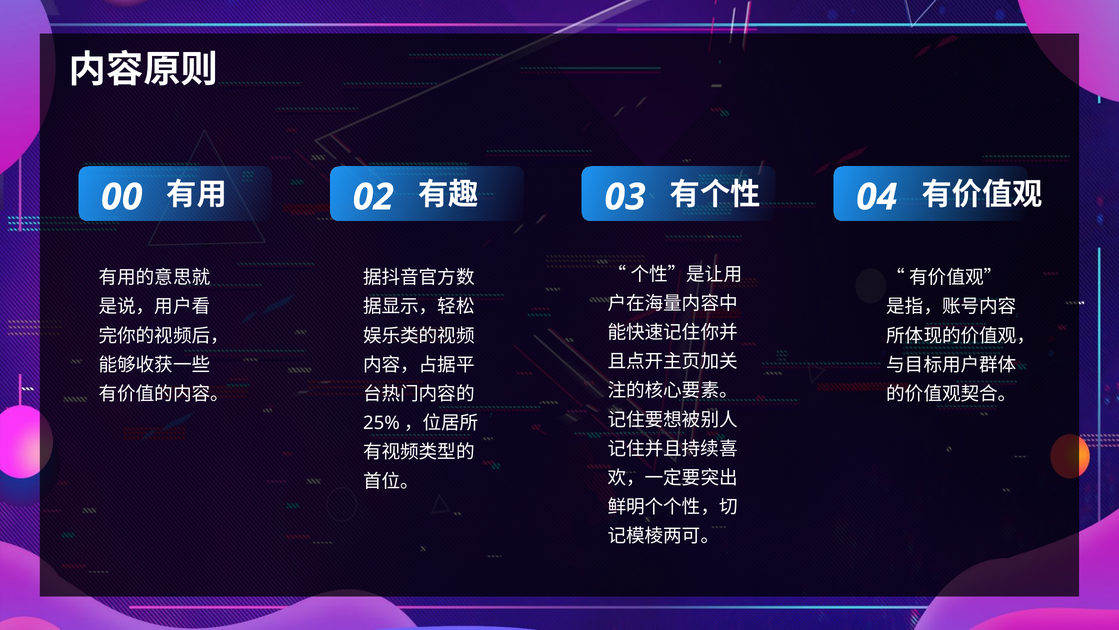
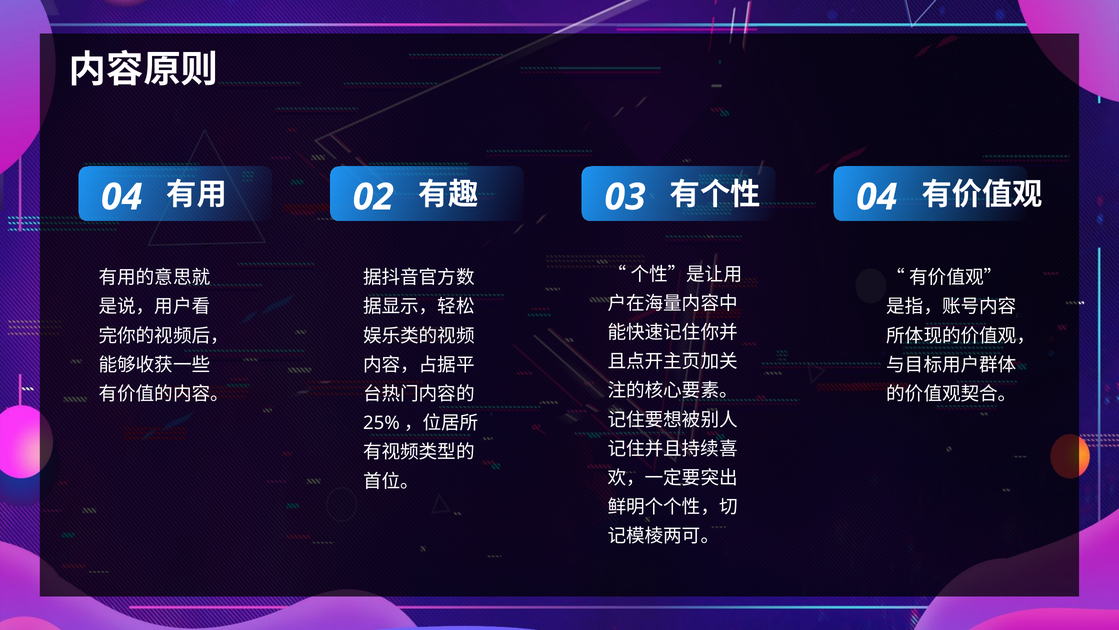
0 0: 0 -> 4
